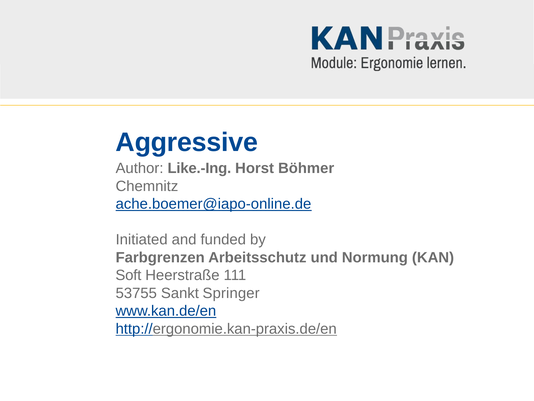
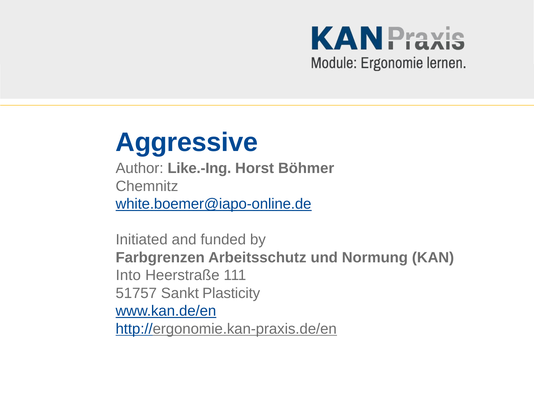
ache.boemer@iapo-online.de: ache.boemer@iapo-online.de -> white.boemer@iapo-online.de
Soft: Soft -> Into
53755: 53755 -> 51757
Springer: Springer -> Plasticity
